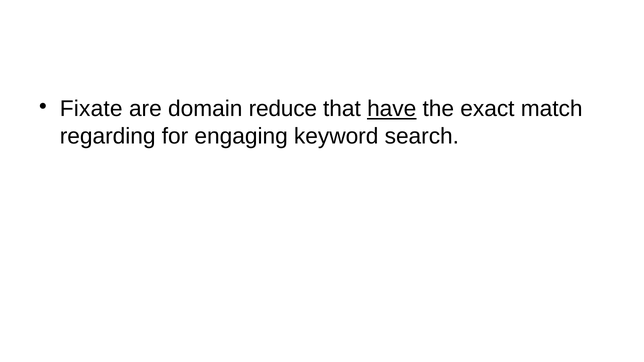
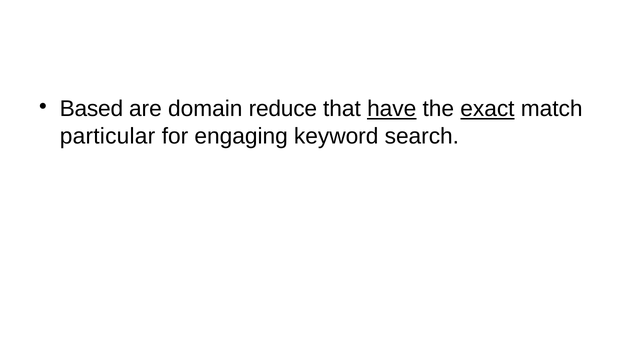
Fixate: Fixate -> Based
exact underline: none -> present
regarding: regarding -> particular
